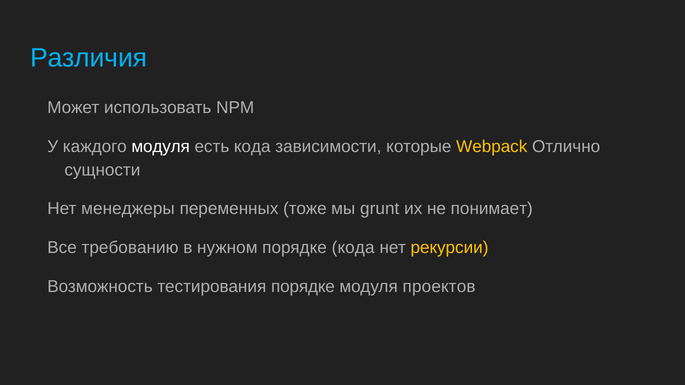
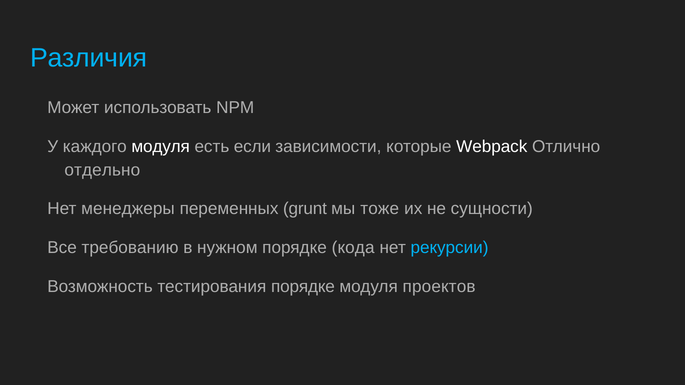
есть кода: кода -> если
Webpack colour: yellow -> white
сущности: сущности -> отдельно
тоже: тоже -> grunt
grunt: grunt -> тоже
понимает: понимает -> сущности
рекурсии colour: yellow -> light blue
